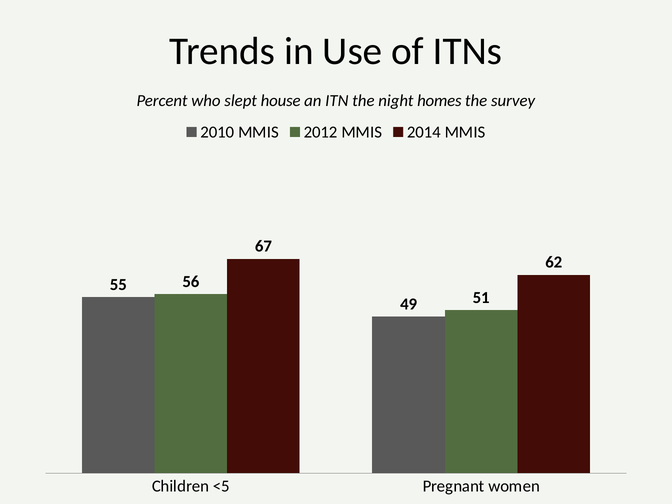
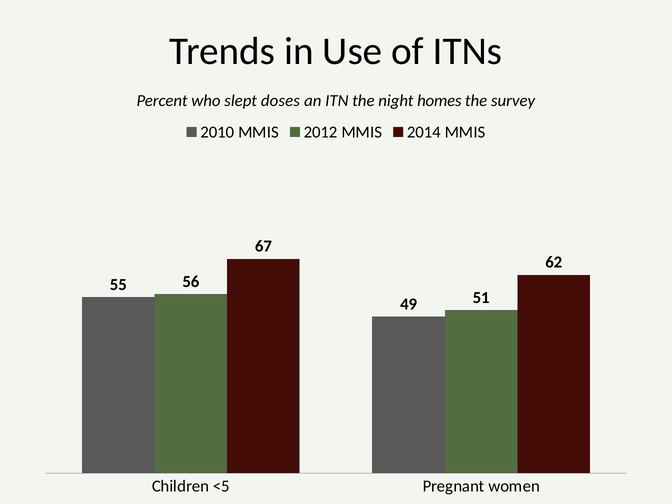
house: house -> doses
